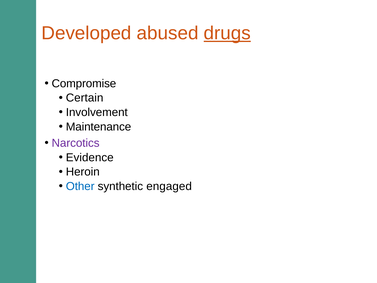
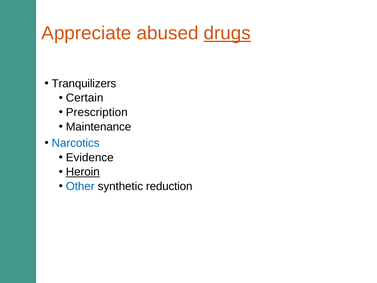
Developed: Developed -> Appreciate
Compromise: Compromise -> Tranquilizers
Involvement: Involvement -> Prescription
Narcotics colour: purple -> blue
Heroin underline: none -> present
engaged: engaged -> reduction
